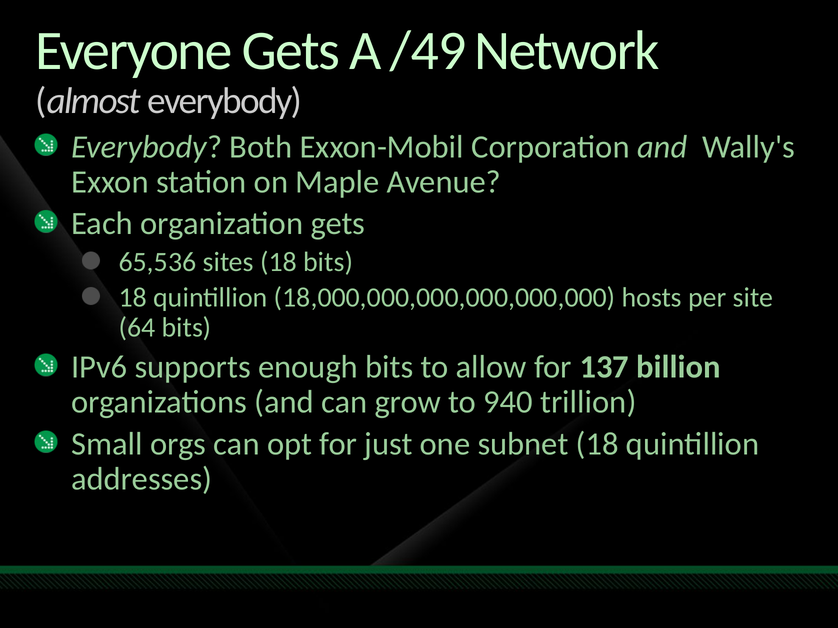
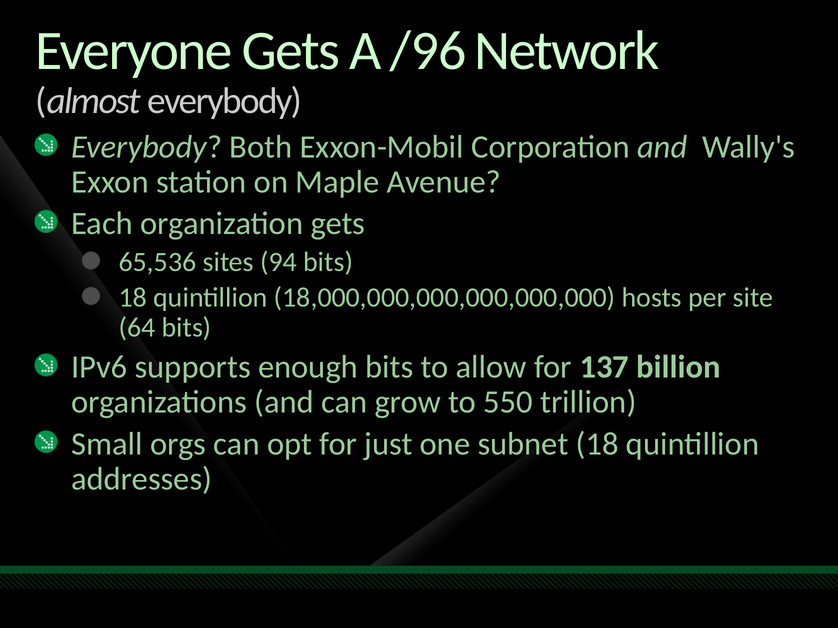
/49: /49 -> /96
sites 18: 18 -> 94
940: 940 -> 550
